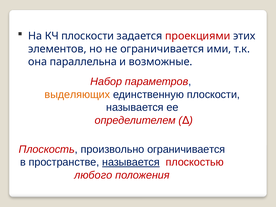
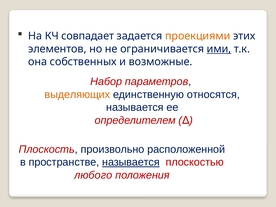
КЧ плоскости: плоскости -> совпадает
проекциями colour: red -> orange
ими underline: none -> present
параллельна: параллельна -> собственных
единственную плоскости: плоскости -> относятся
произвольно ограничивается: ограничивается -> расположенной
